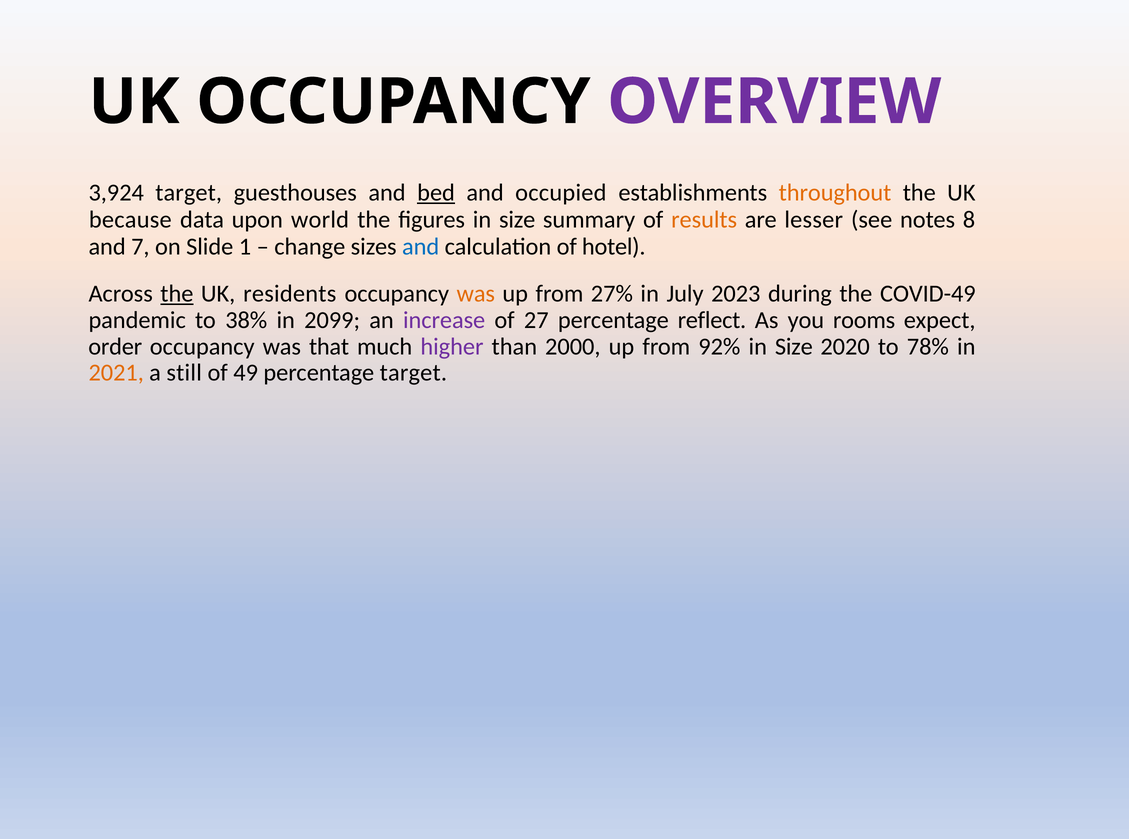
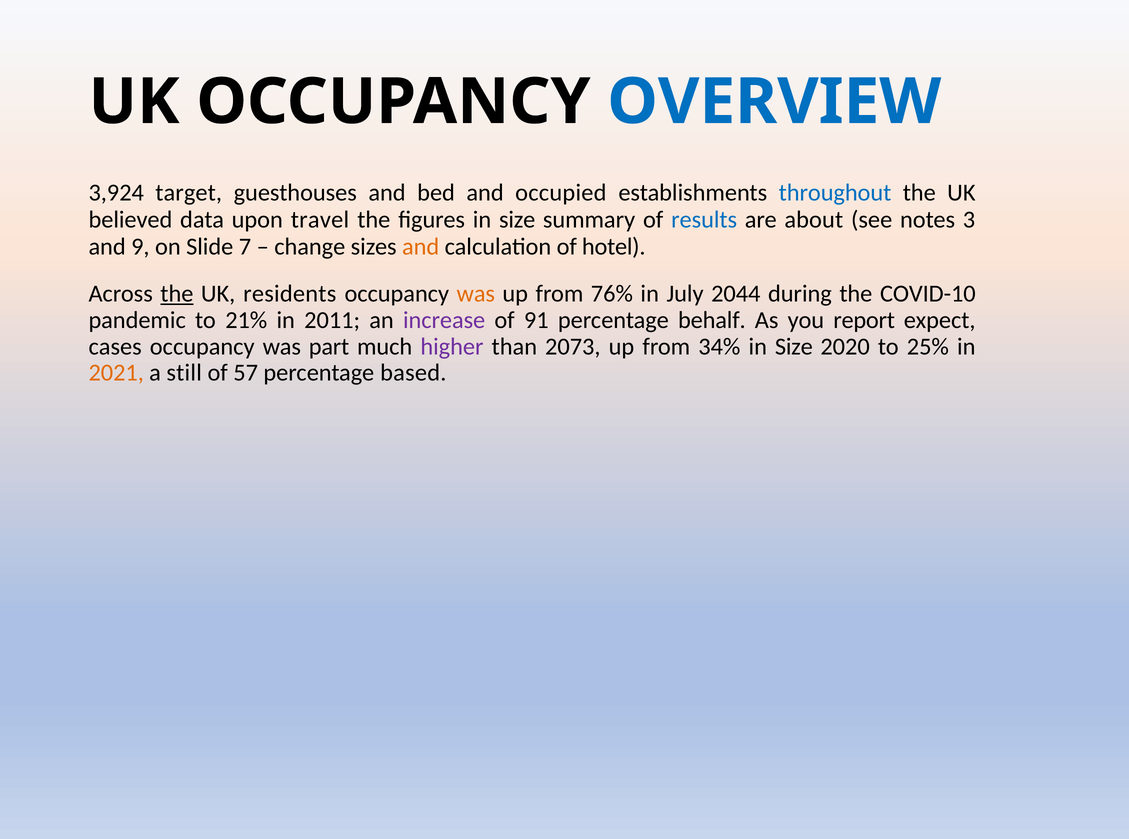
OVERVIEW colour: purple -> blue
bed underline: present -> none
throughout colour: orange -> blue
because: because -> believed
world: world -> travel
results colour: orange -> blue
lesser: lesser -> about
8: 8 -> 3
7: 7 -> 9
1: 1 -> 7
and at (421, 247) colour: blue -> orange
27%: 27% -> 76%
2023: 2023 -> 2044
COVID-49: COVID-49 -> COVID-10
38%: 38% -> 21%
2099: 2099 -> 2011
27: 27 -> 91
reflect: reflect -> behalf
rooms: rooms -> report
order: order -> cases
that: that -> part
2000: 2000 -> 2073
92%: 92% -> 34%
78%: 78% -> 25%
49: 49 -> 57
percentage target: target -> based
